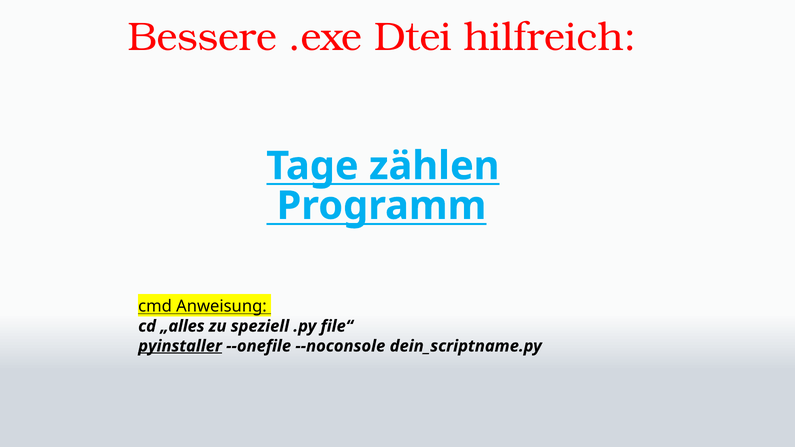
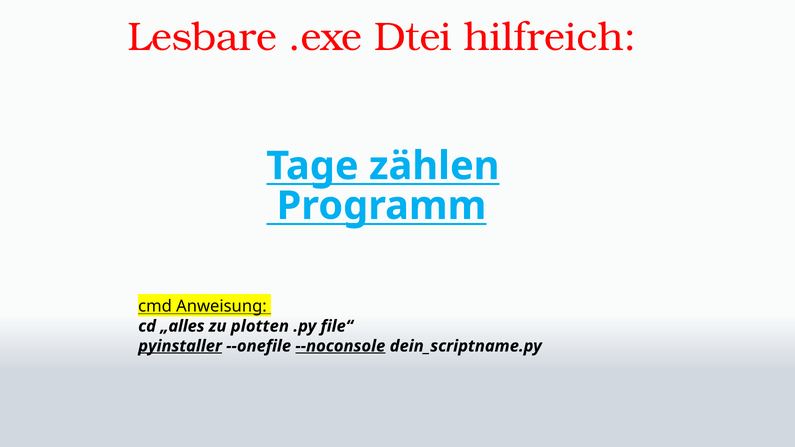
Bessere: Bessere -> Lesbare
speziell: speziell -> plotten
--noconsole underline: none -> present
